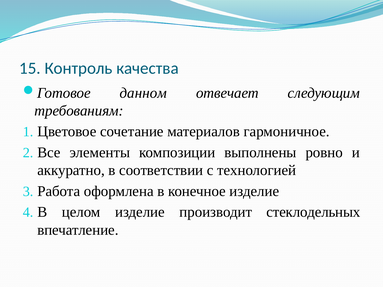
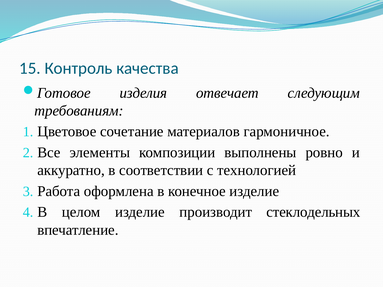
данном: данном -> изделия
